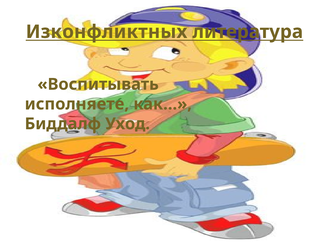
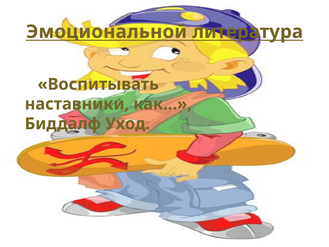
Изконфликтных: Изконфликтных -> Эмоциональной
исполняете: исполняете -> наставники
